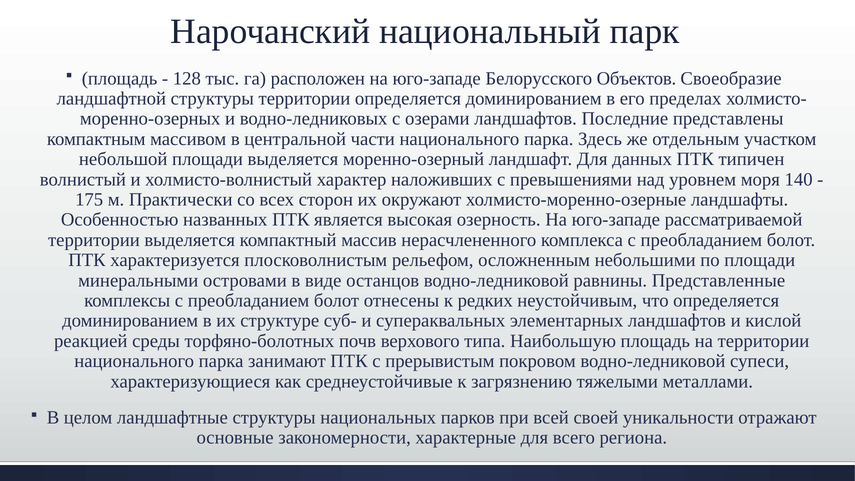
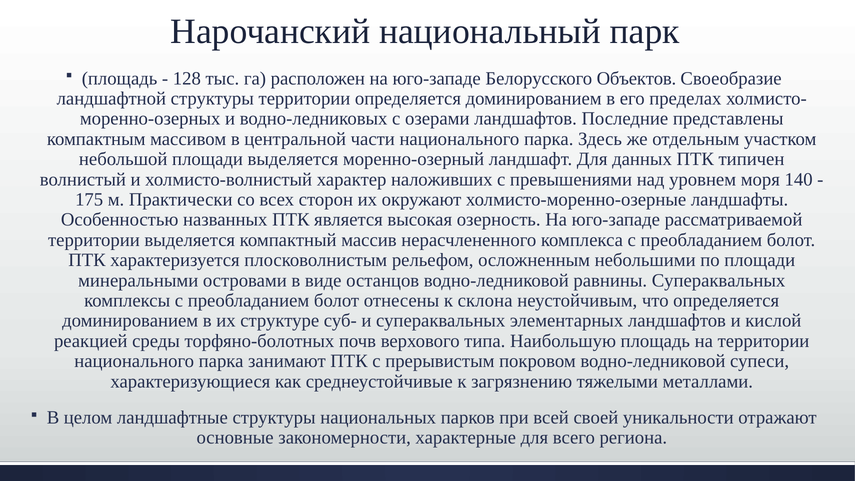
равнины Представленные: Представленные -> Супераквальных
редких: редких -> склона
